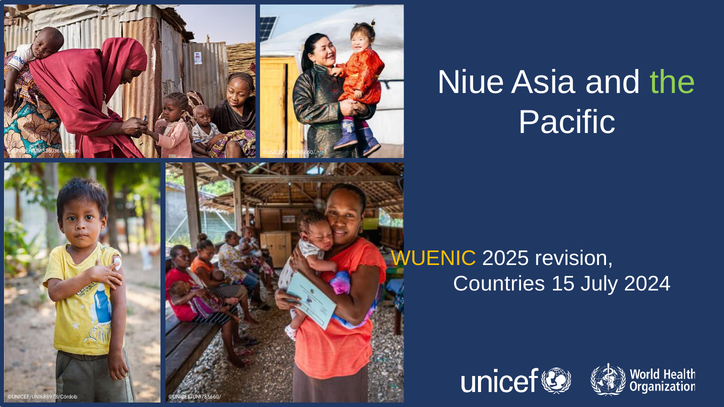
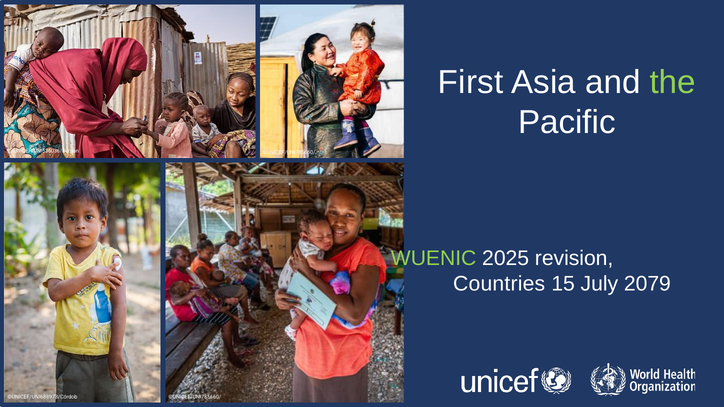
Niue: Niue -> First
WUENIC colour: yellow -> light green
2024: 2024 -> 2079
